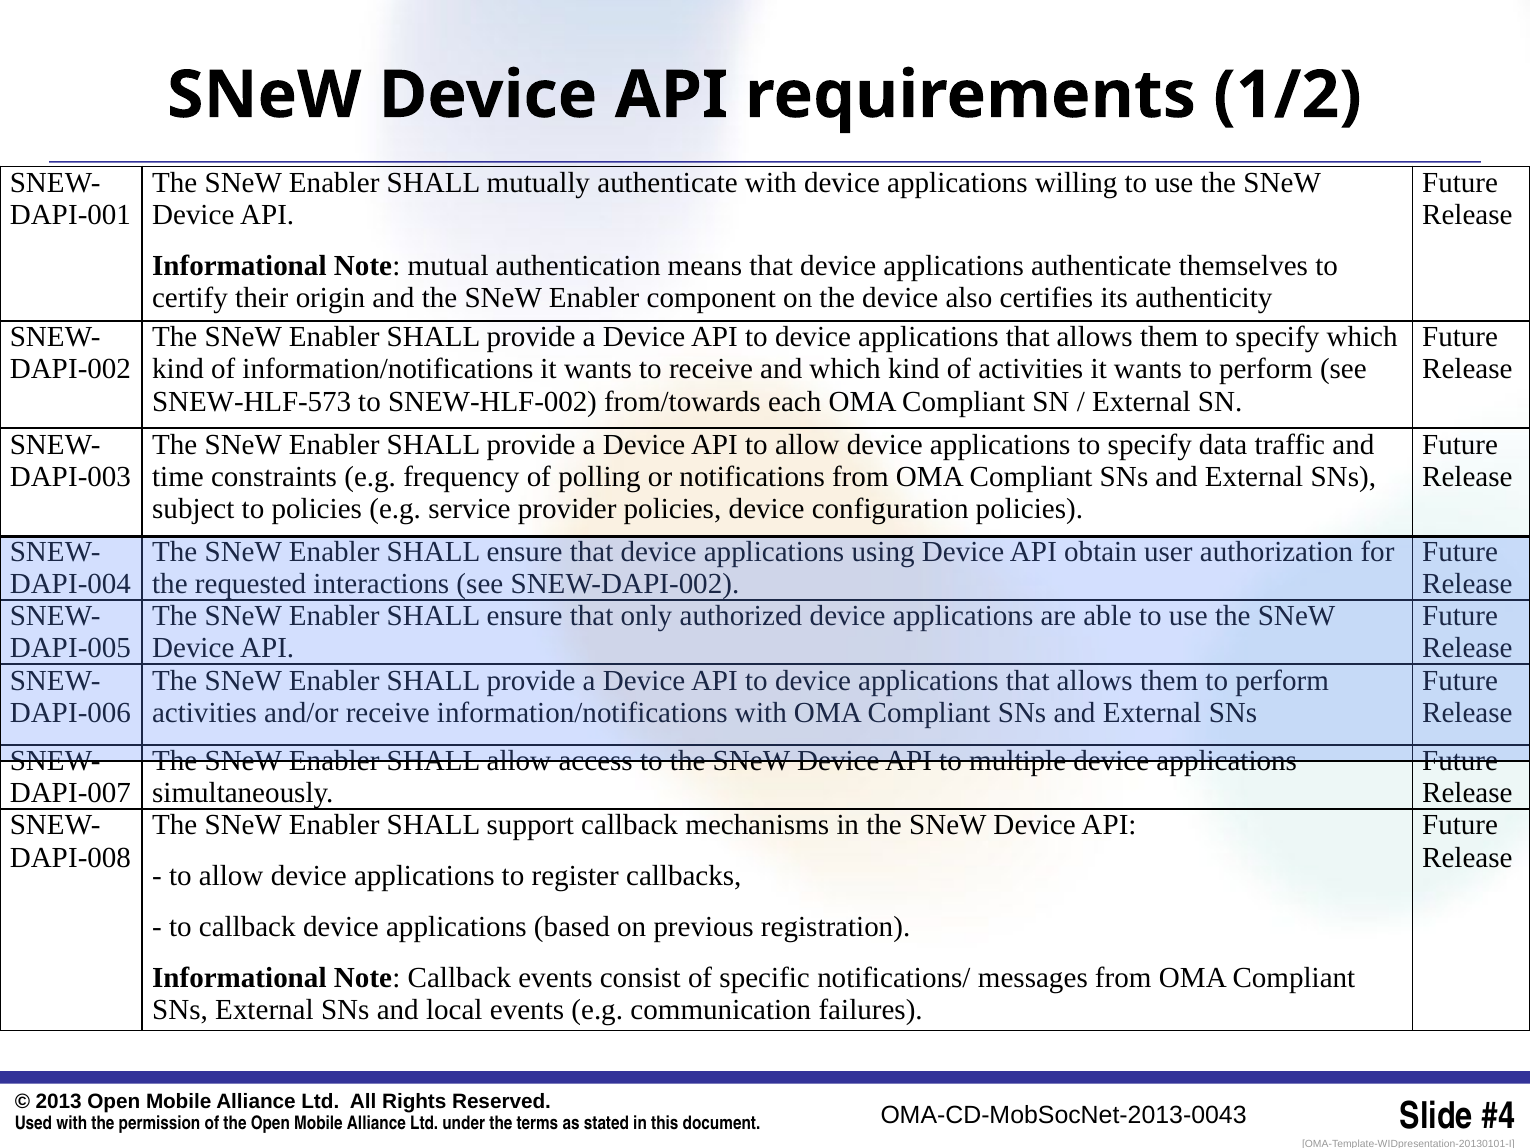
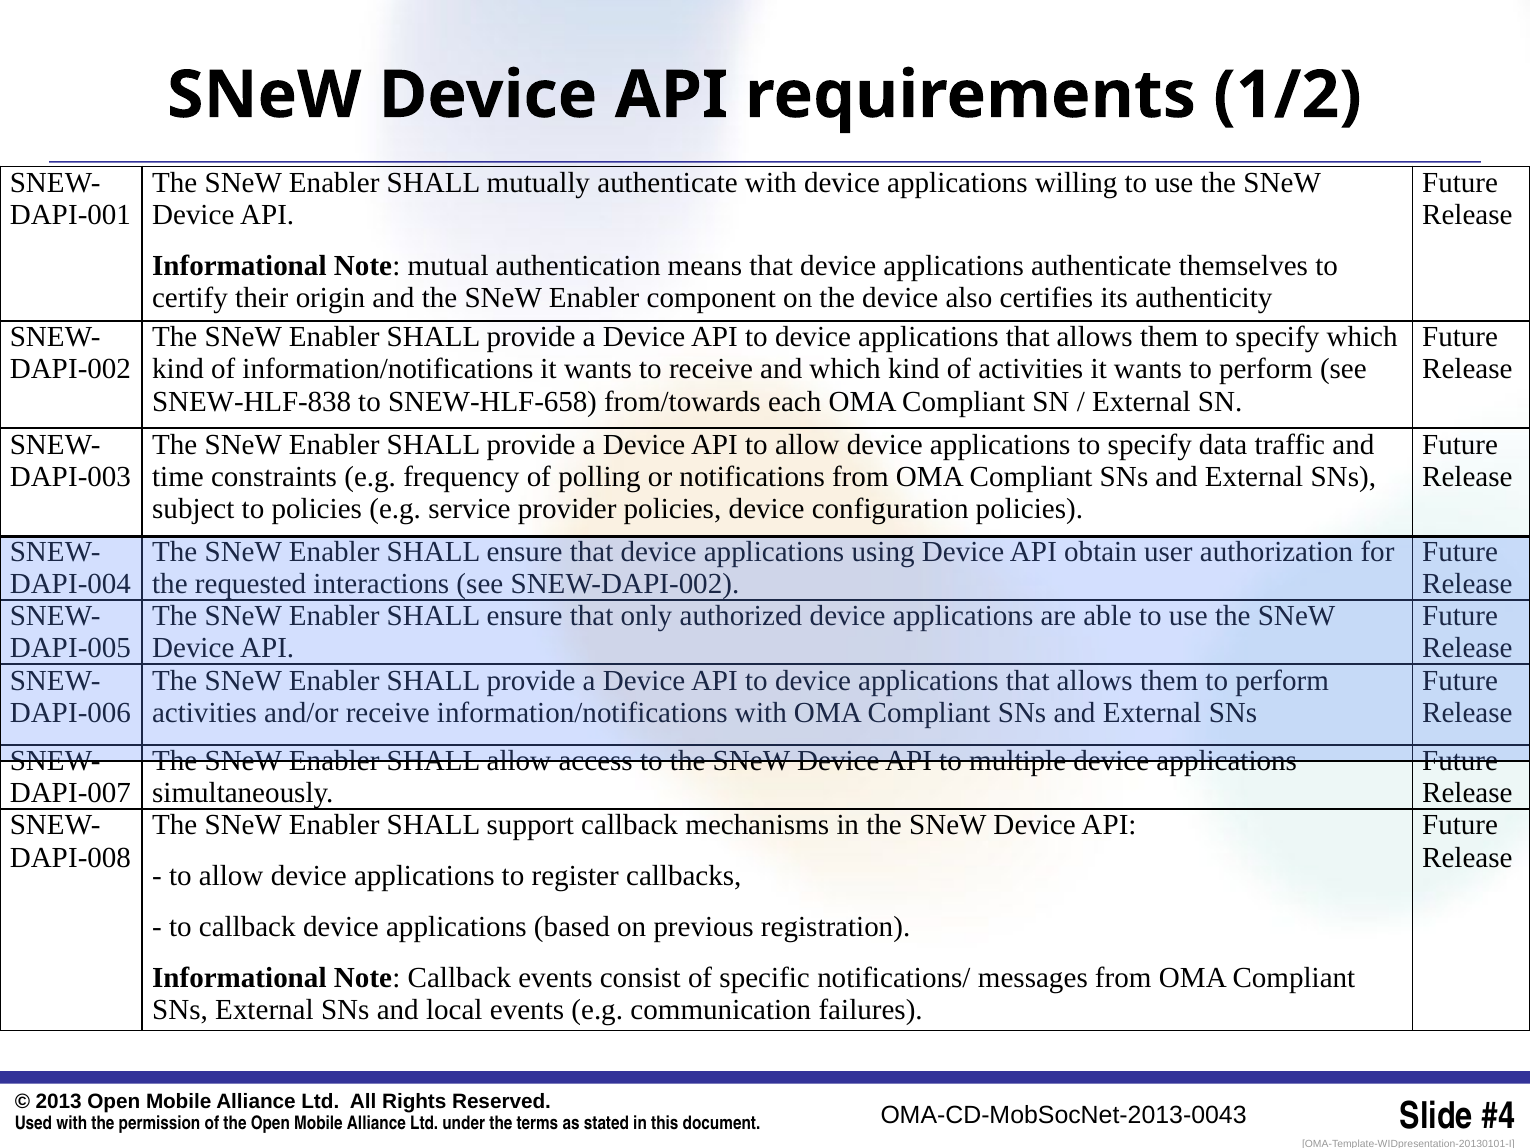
SNEW-HLF-573: SNEW-HLF-573 -> SNEW-HLF-838
SNEW-HLF-002: SNEW-HLF-002 -> SNEW-HLF-658
